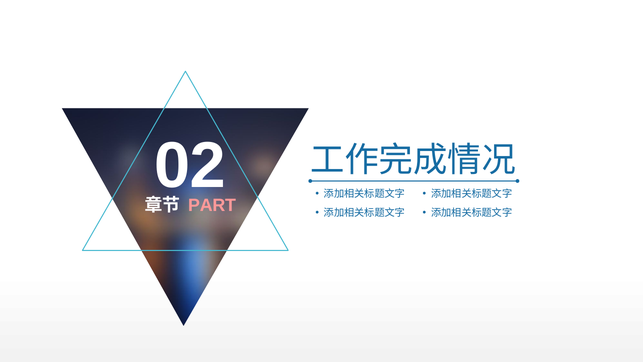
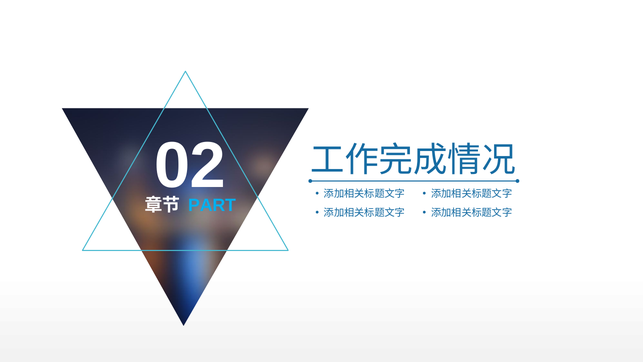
PART colour: pink -> light blue
